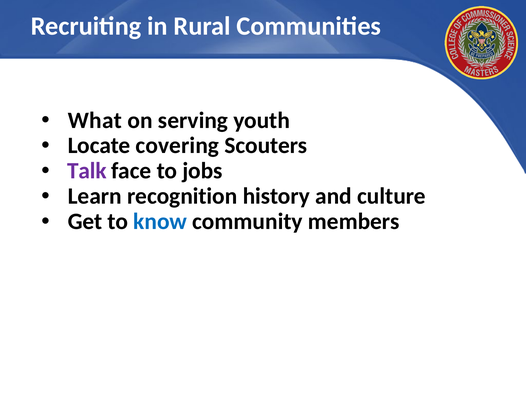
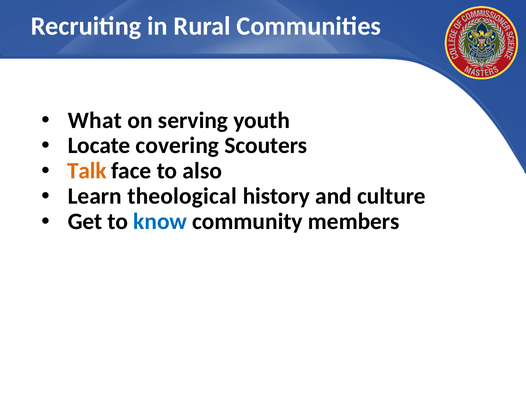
Talk colour: purple -> orange
jobs: jobs -> also
recognition: recognition -> theological
